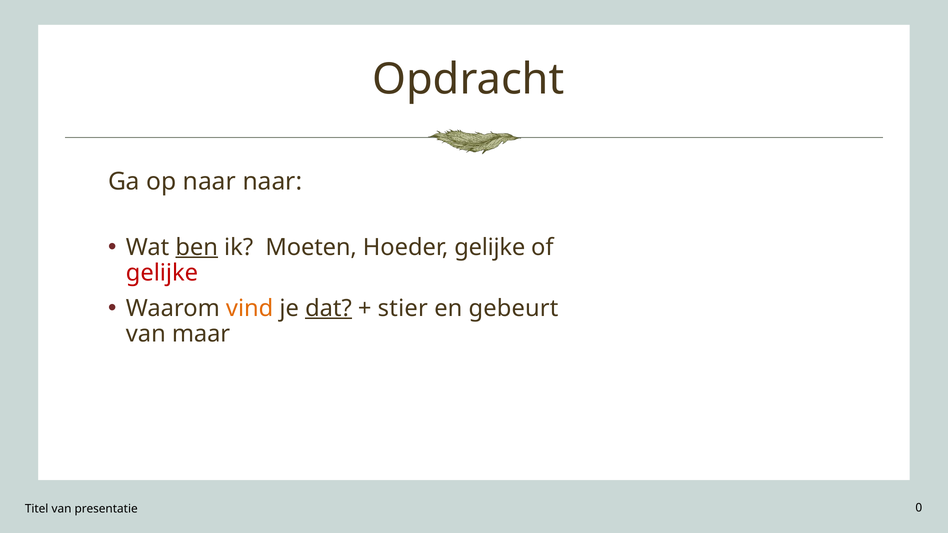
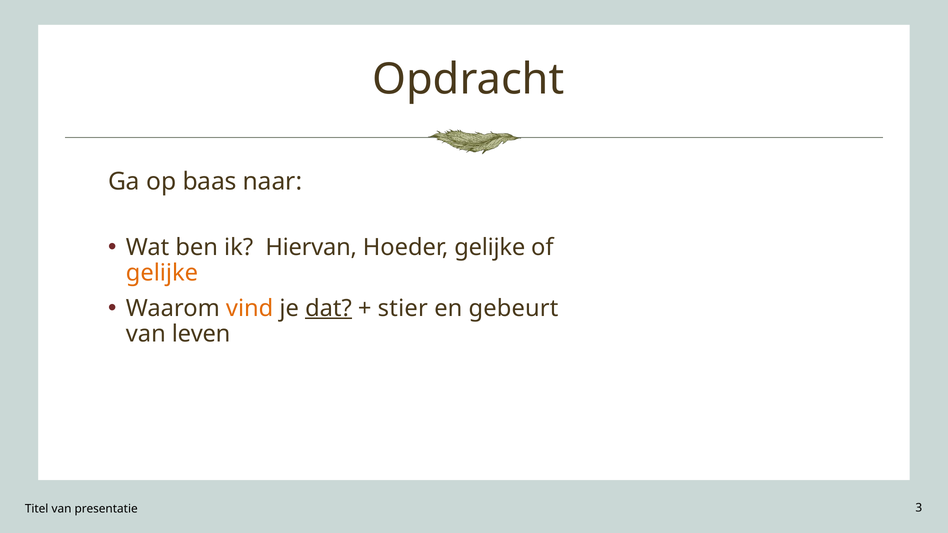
op naar: naar -> baas
ben underline: present -> none
Moeten: Moeten -> Hiervan
gelijke at (162, 273) colour: red -> orange
maar: maar -> leven
0: 0 -> 3
